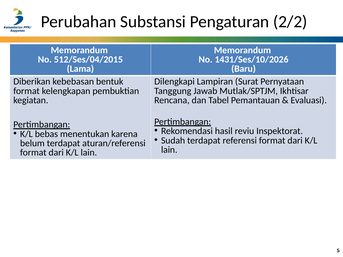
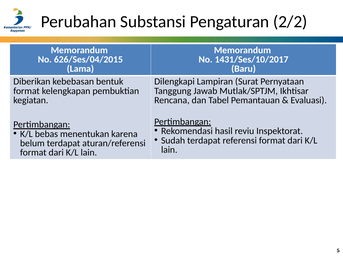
512/Ses/04/2015: 512/Ses/04/2015 -> 626/Ses/04/2015
1431/Ses/10/2026: 1431/Ses/10/2026 -> 1431/Ses/10/2017
